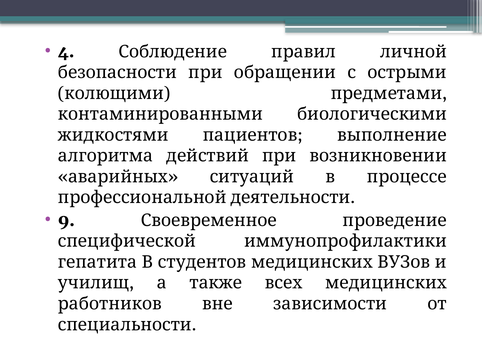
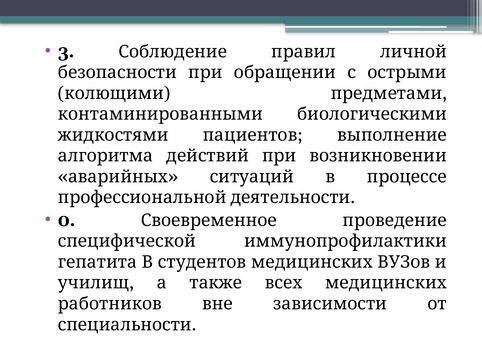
4: 4 -> 3
9: 9 -> 0
